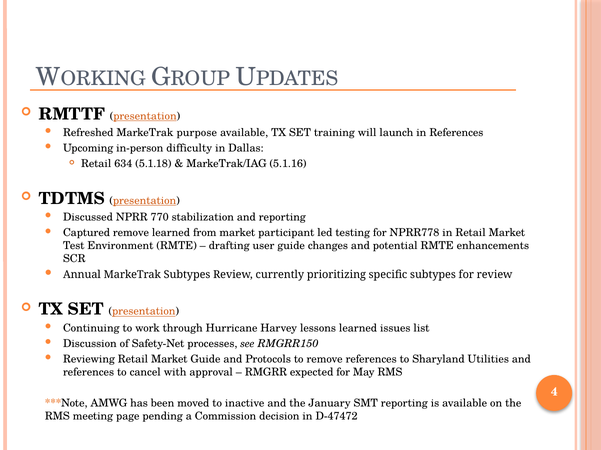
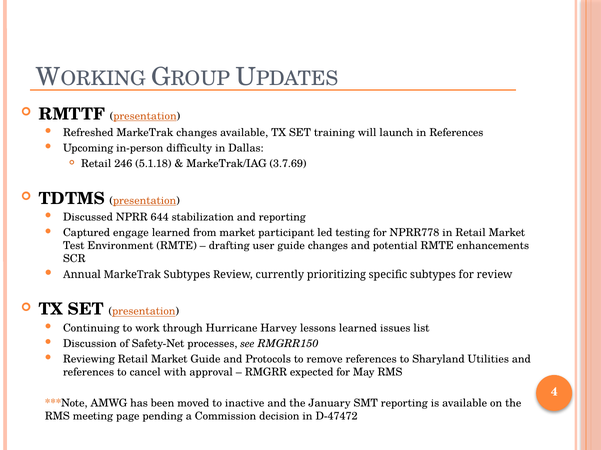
MarkeTrak purpose: purpose -> changes
634: 634 -> 246
5.1.16: 5.1.16 -> 3.7.69
770: 770 -> 644
Captured remove: remove -> engage
